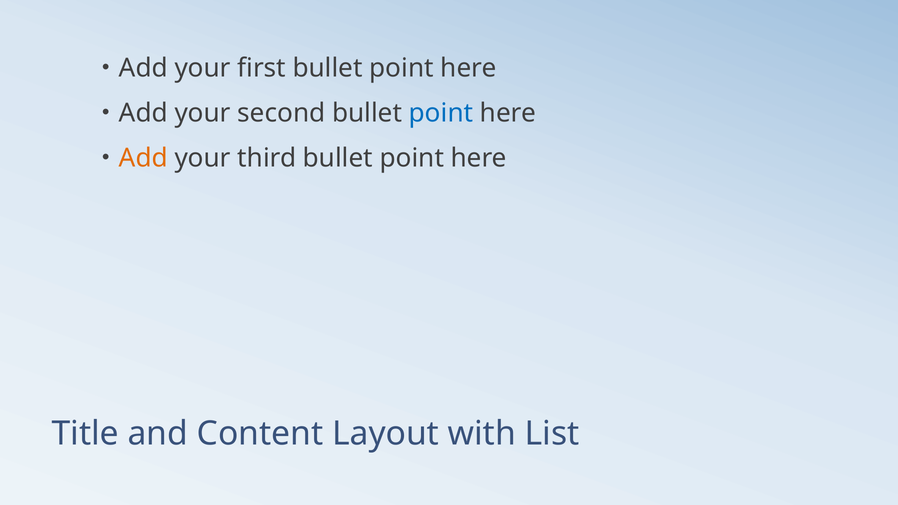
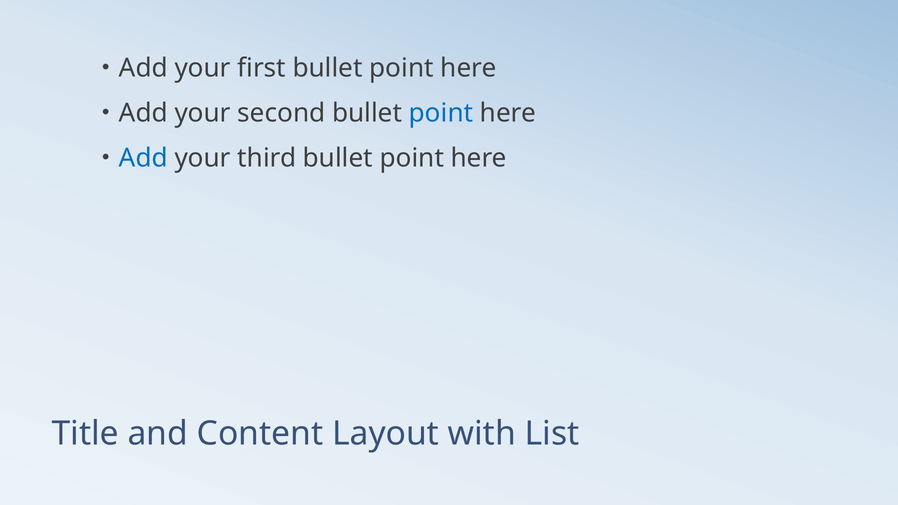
Add at (143, 158) colour: orange -> blue
